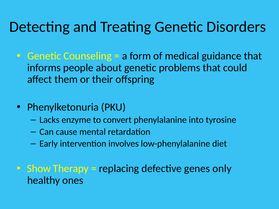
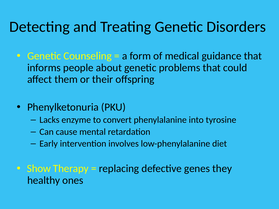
only: only -> they
